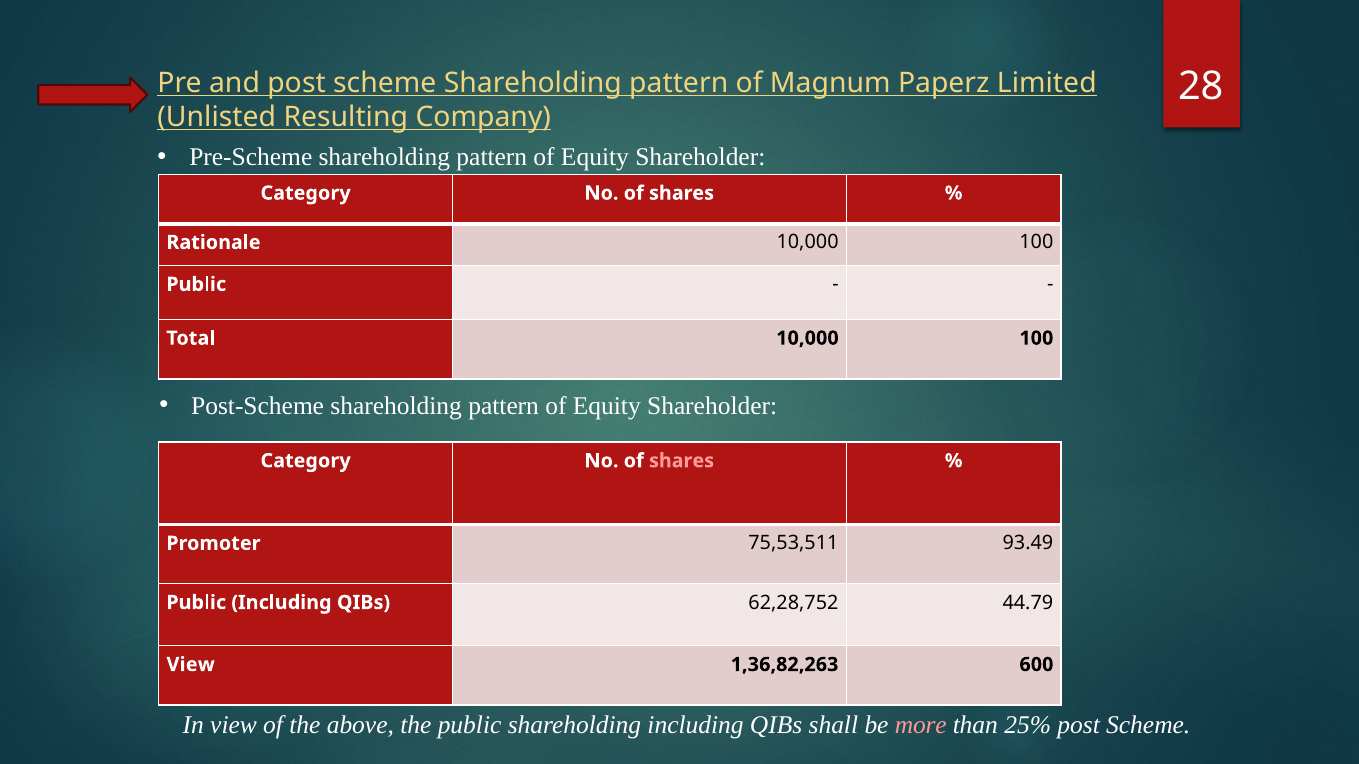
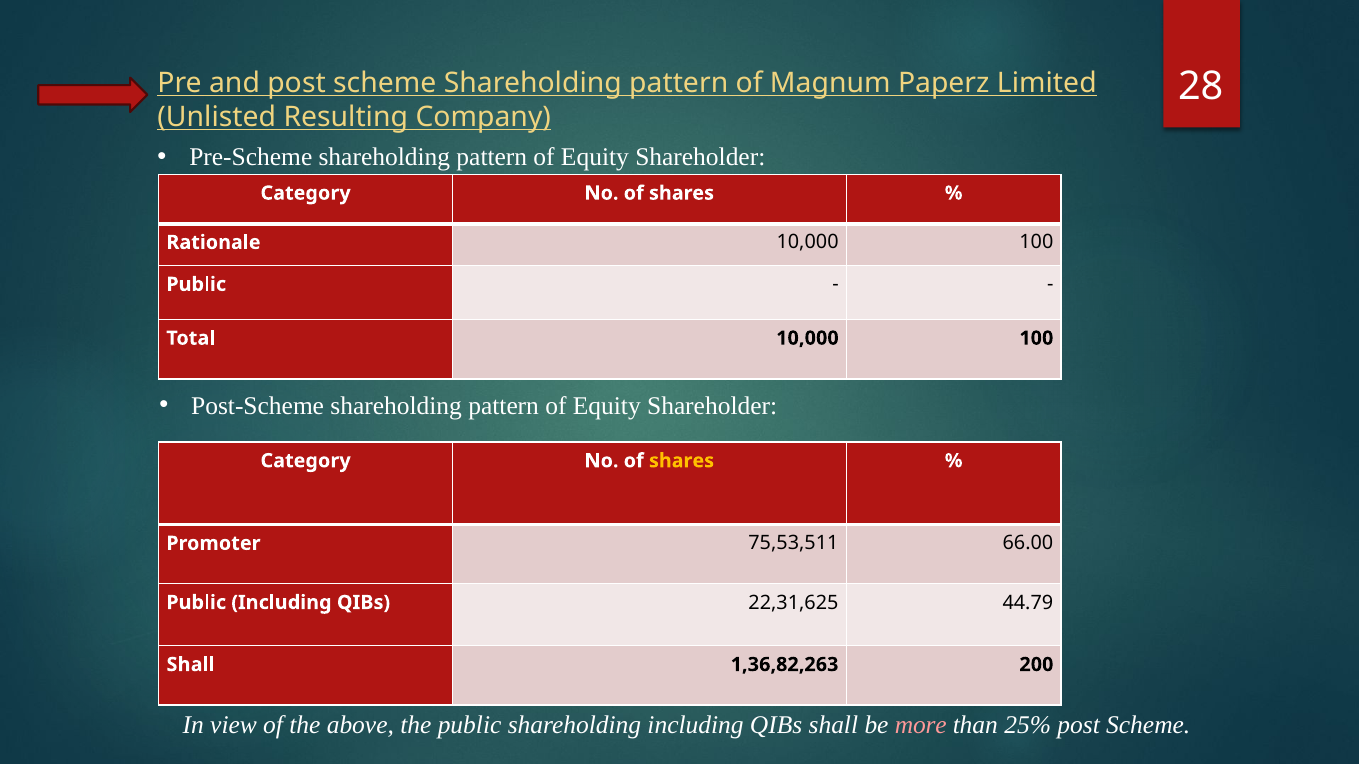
shares at (682, 461) colour: pink -> yellow
93.49: 93.49 -> 66.00
62,28,752: 62,28,752 -> 22,31,625
View at (191, 665): View -> Shall
600: 600 -> 200
